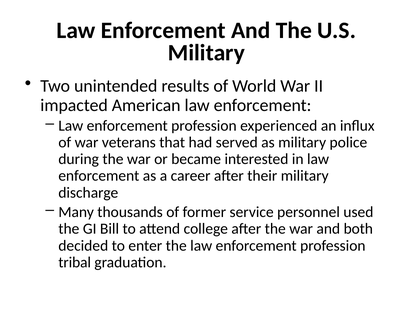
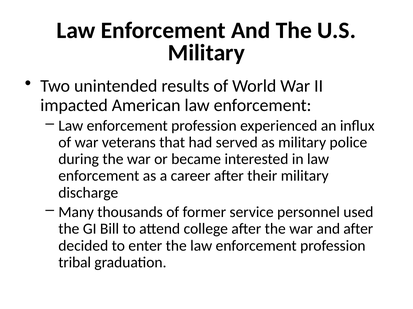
and both: both -> after
